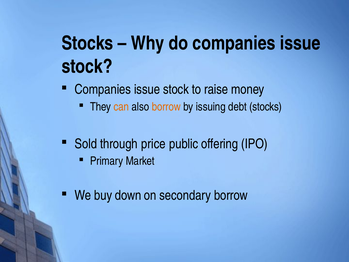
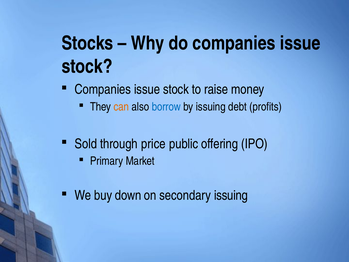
borrow at (166, 107) colour: orange -> blue
debt stocks: stocks -> profits
secondary borrow: borrow -> issuing
